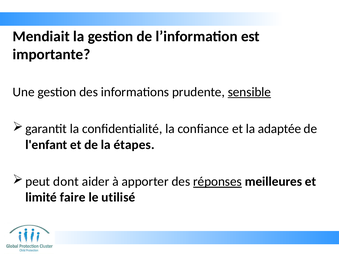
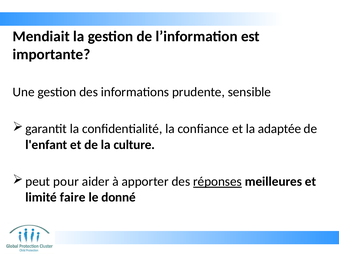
sensible underline: present -> none
étapes: étapes -> culture
dont: dont -> pour
utilisé: utilisé -> donné
